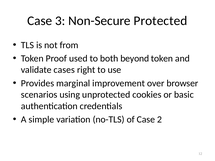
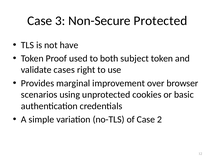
from: from -> have
beyond: beyond -> subject
